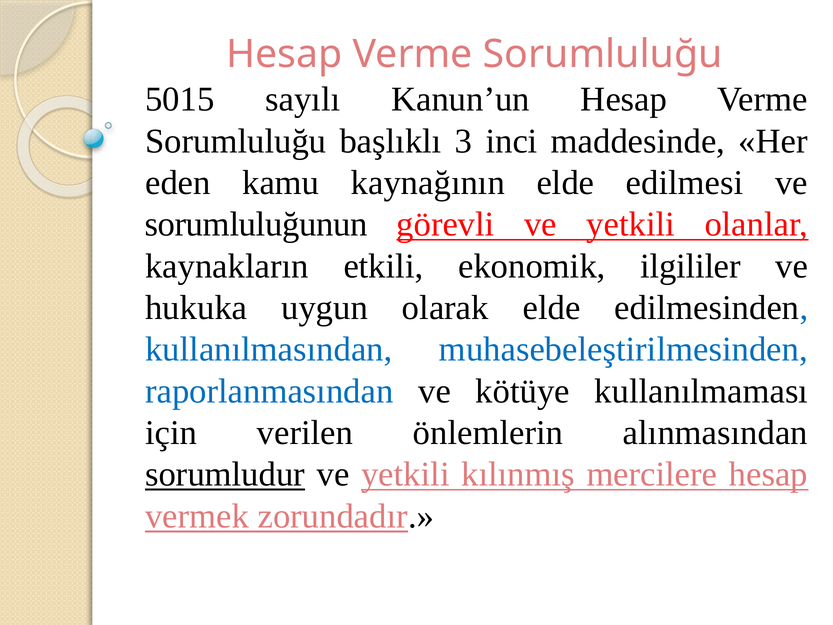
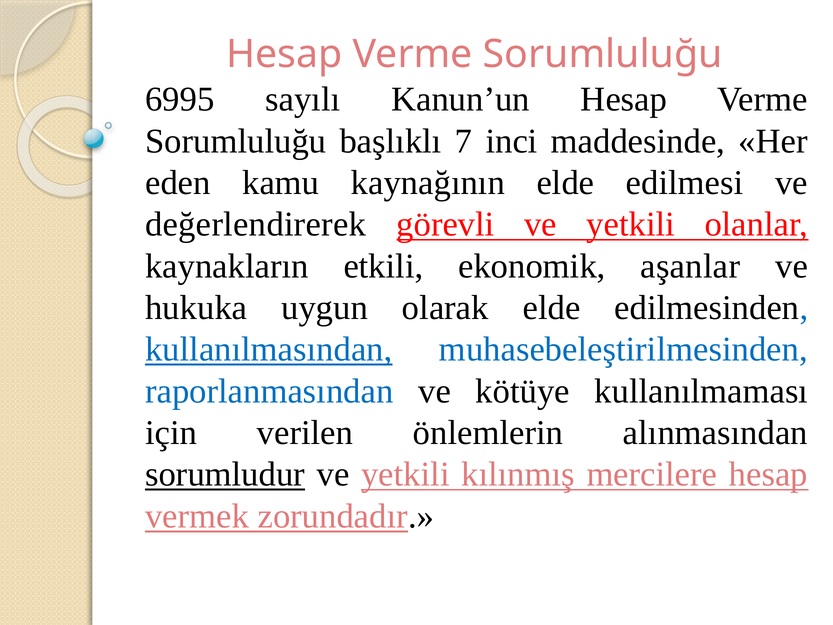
5015: 5015 -> 6995
3: 3 -> 7
sorumluluğunun: sorumluluğunun -> değerlendirerek
ilgililer: ilgililer -> aşanlar
kullanılmasından underline: none -> present
